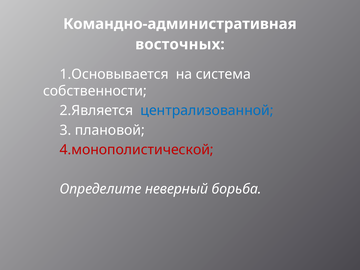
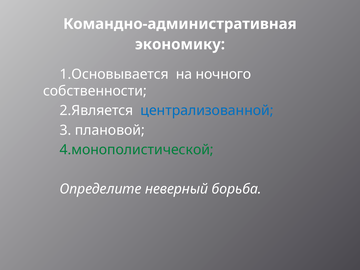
восточных: восточных -> экономику
система: система -> ночного
4.монополистической colour: red -> green
